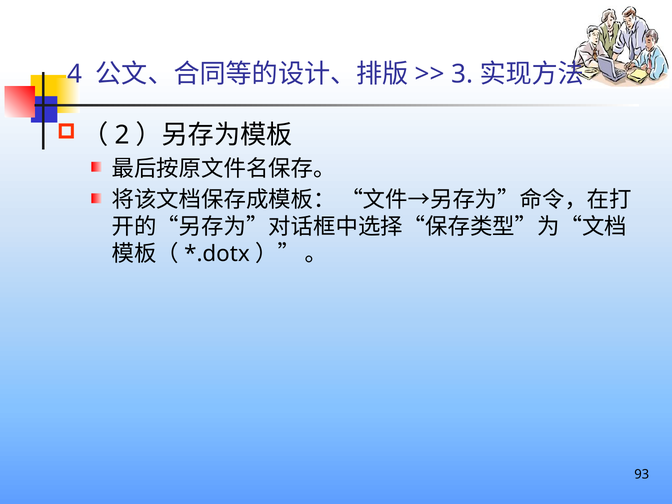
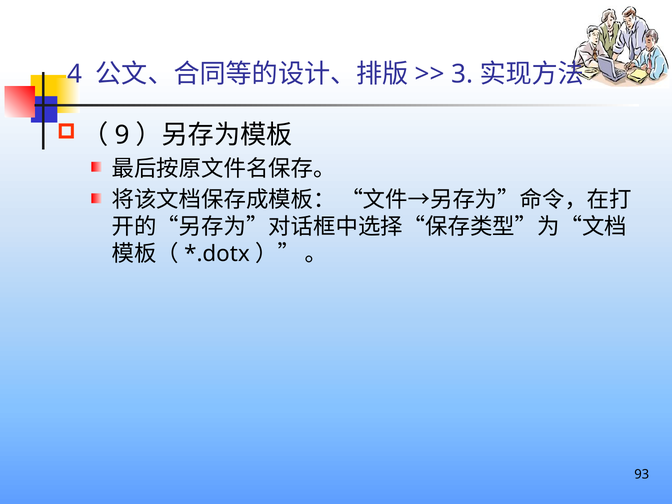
2: 2 -> 9
